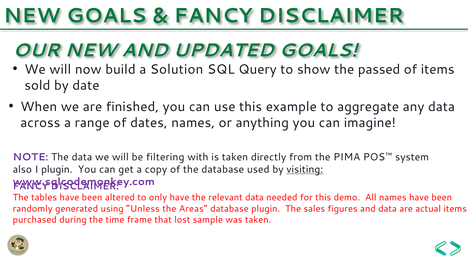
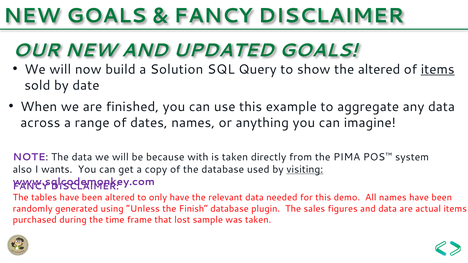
the passed: passed -> altered
items at (438, 69) underline: none -> present
filtering: filtering -> because
I plugin: plugin -> wants
Areas: Areas -> Finish
